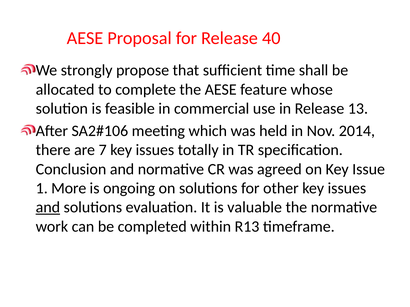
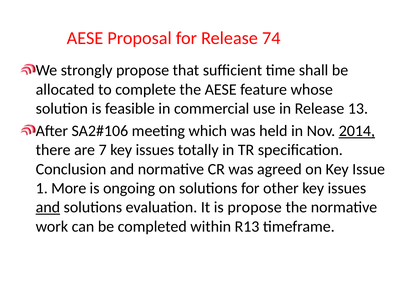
40: 40 -> 74
2014 underline: none -> present
is valuable: valuable -> propose
